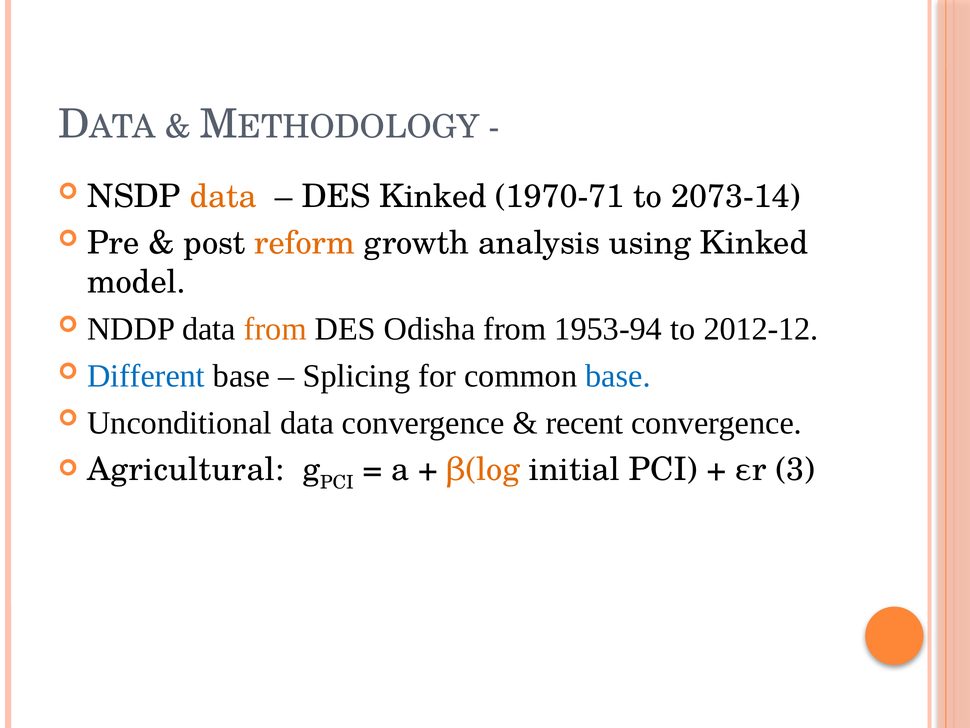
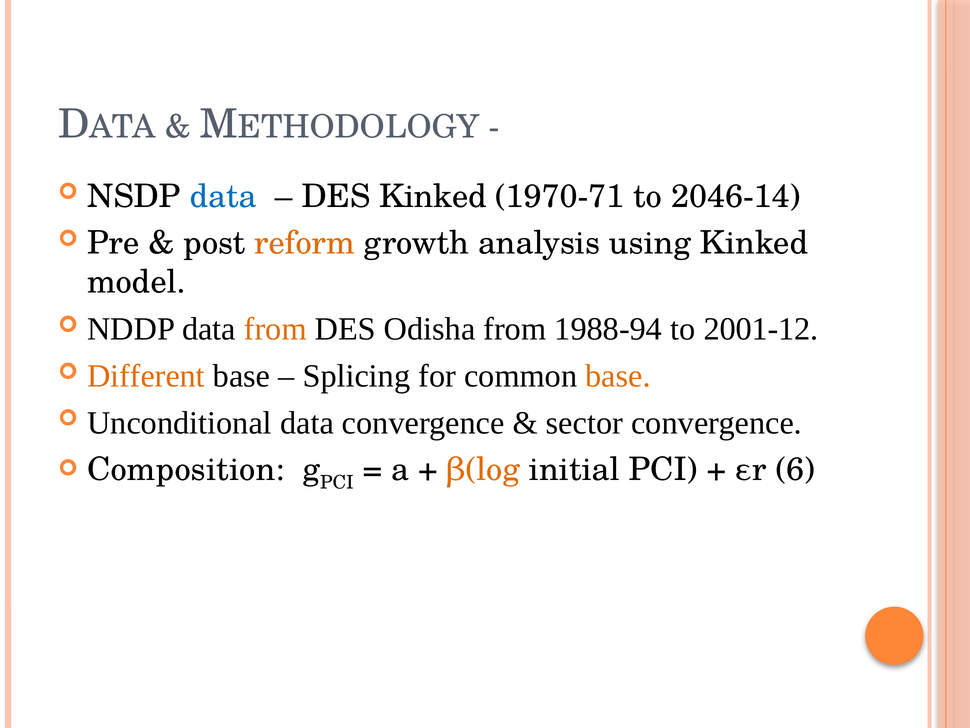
data at (223, 196) colour: orange -> blue
2073-14: 2073-14 -> 2046-14
1953-94: 1953-94 -> 1988-94
2012-12: 2012-12 -> 2001-12
Different colour: blue -> orange
base at (618, 376) colour: blue -> orange
recent: recent -> sector
Agricultural: Agricultural -> Composition
3: 3 -> 6
